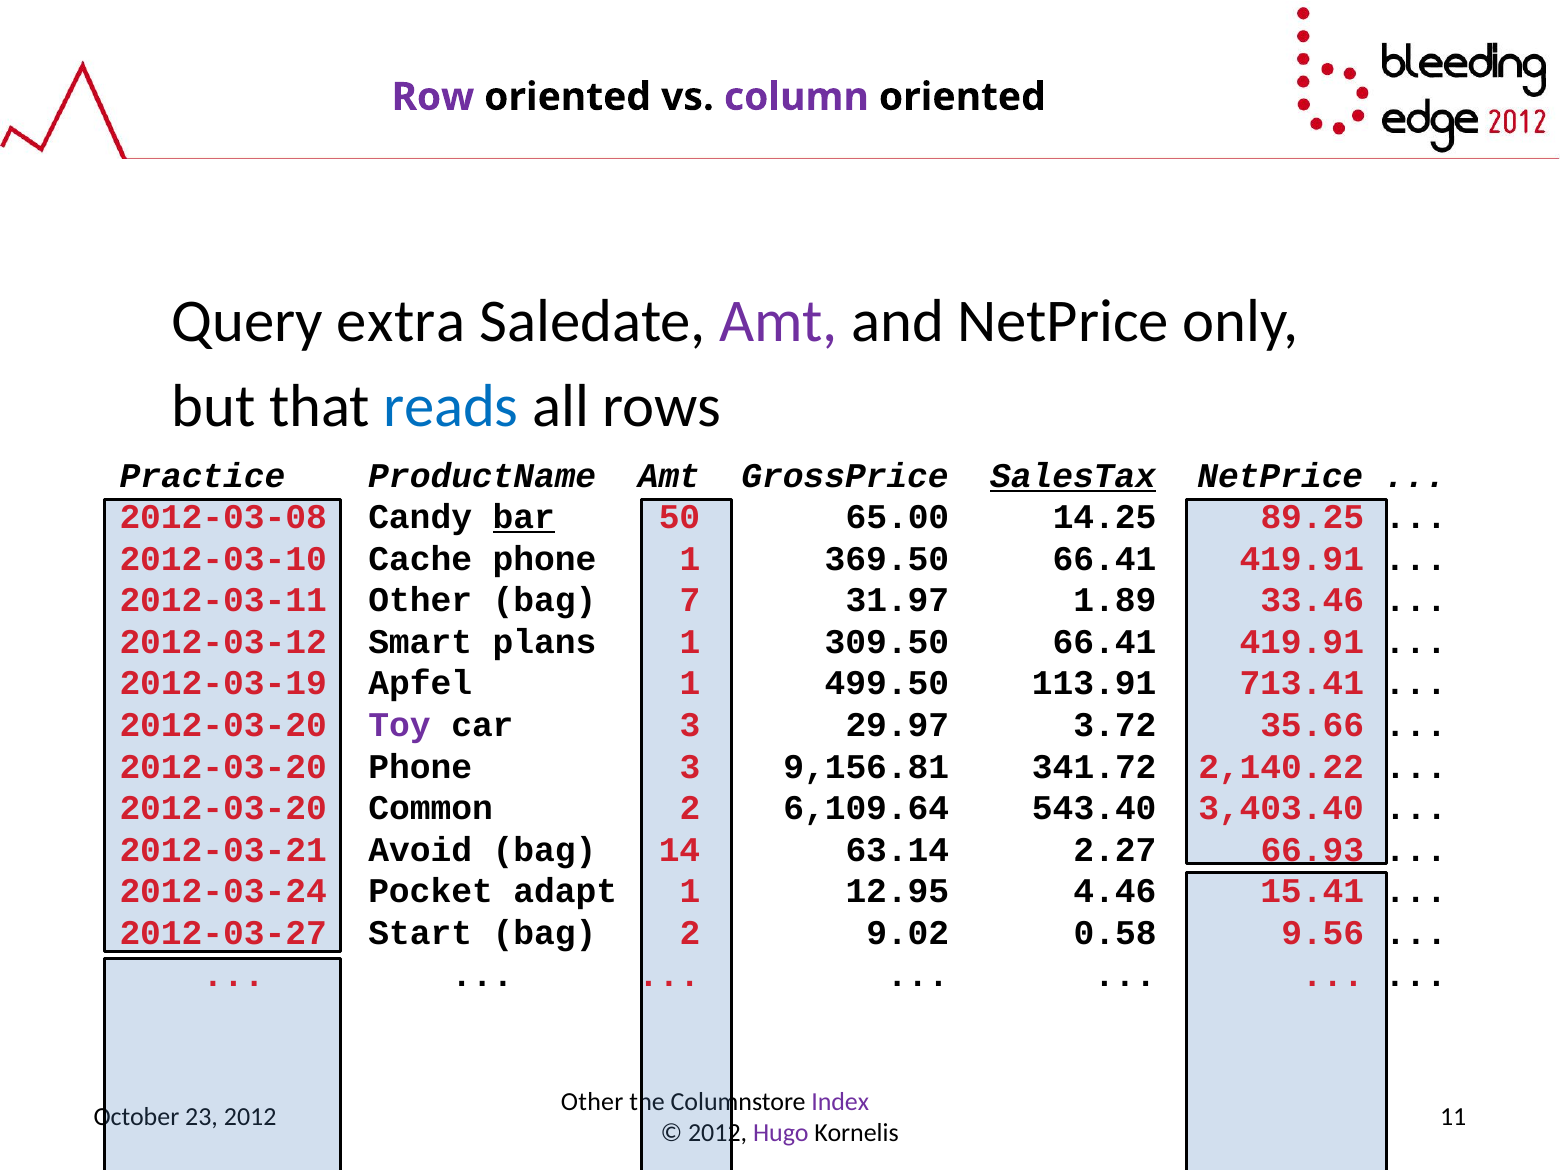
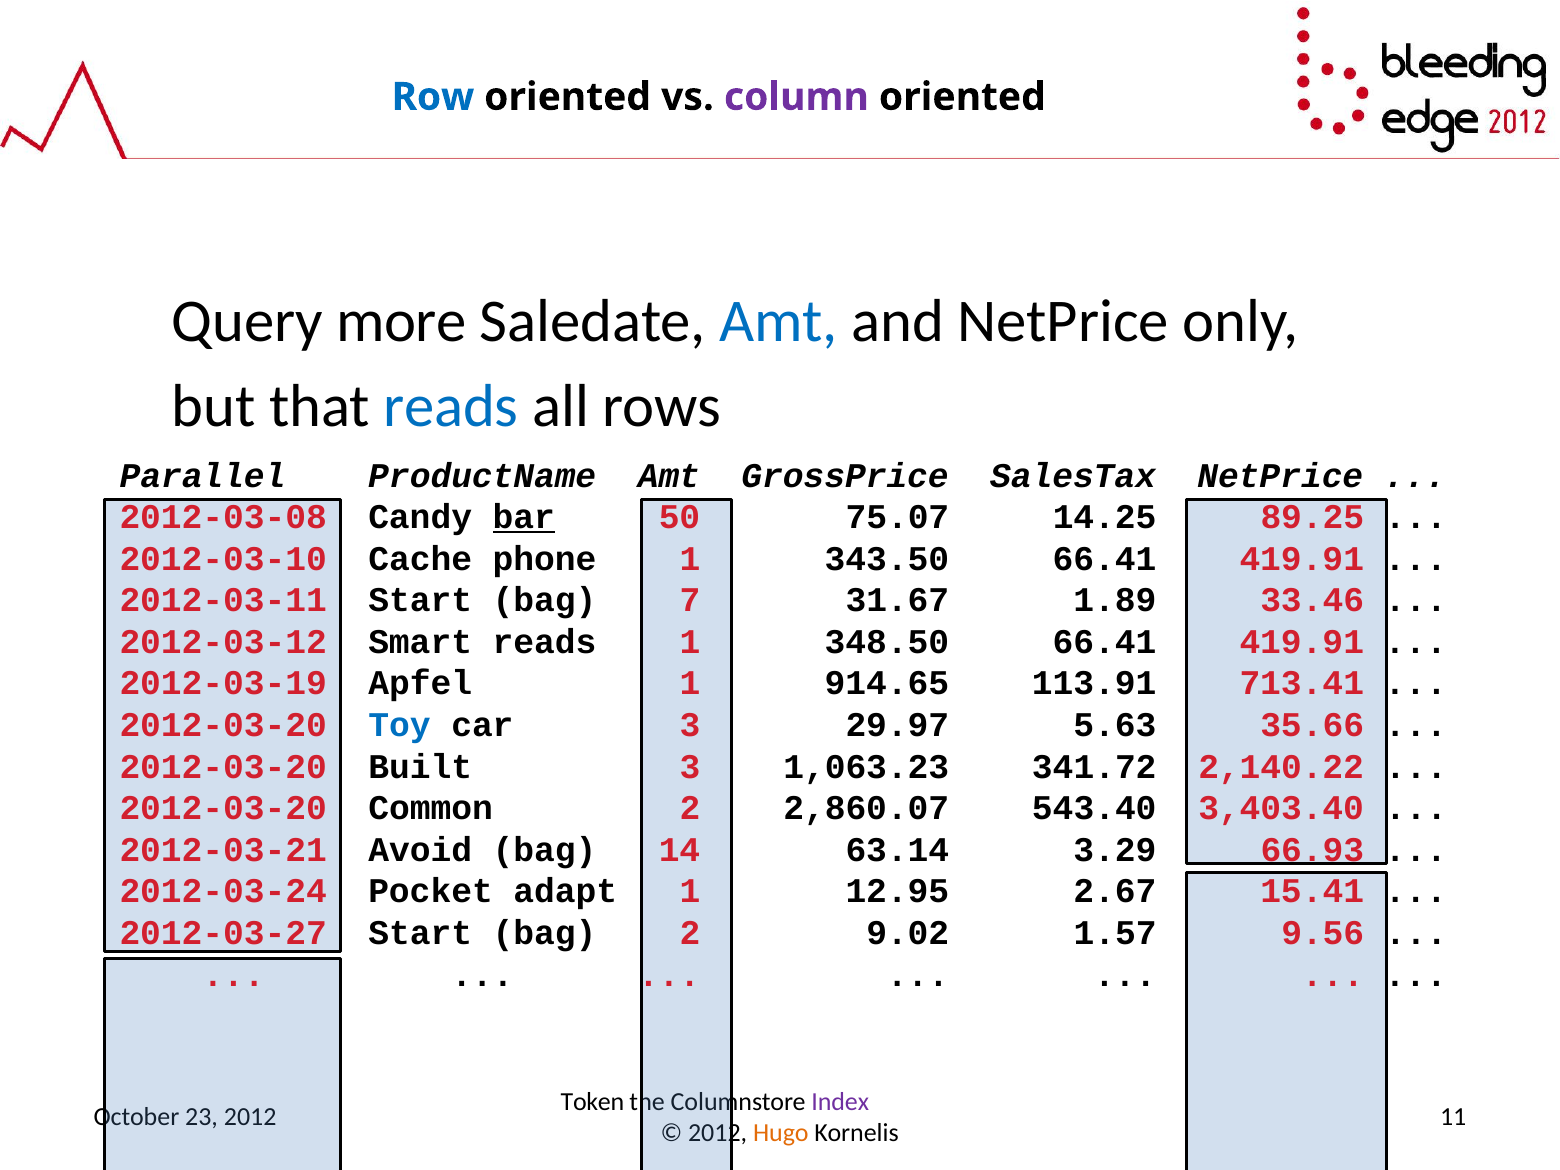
Row colour: purple -> blue
extra: extra -> more
Amt at (779, 321) colour: purple -> blue
Practice: Practice -> Parallel
SalesTax underline: present -> none
65.00: 65.00 -> 75.07
369.50: 369.50 -> 343.50
Other at (420, 600): Other -> Start
31.97: 31.97 -> 31.67
Smart plans: plans -> reads
309.50: 309.50 -> 348.50
499.50: 499.50 -> 914.65
Toy colour: purple -> blue
3.72: 3.72 -> 5.63
Phone at (420, 767): Phone -> Built
9,156.81: 9,156.81 -> 1,063.23
6,109.64: 6,109.64 -> 2,860.07
2.27: 2.27 -> 3.29
4.46: 4.46 -> 2.67
0.58: 0.58 -> 1.57
Other at (592, 1102): Other -> Token
Hugo colour: purple -> orange
